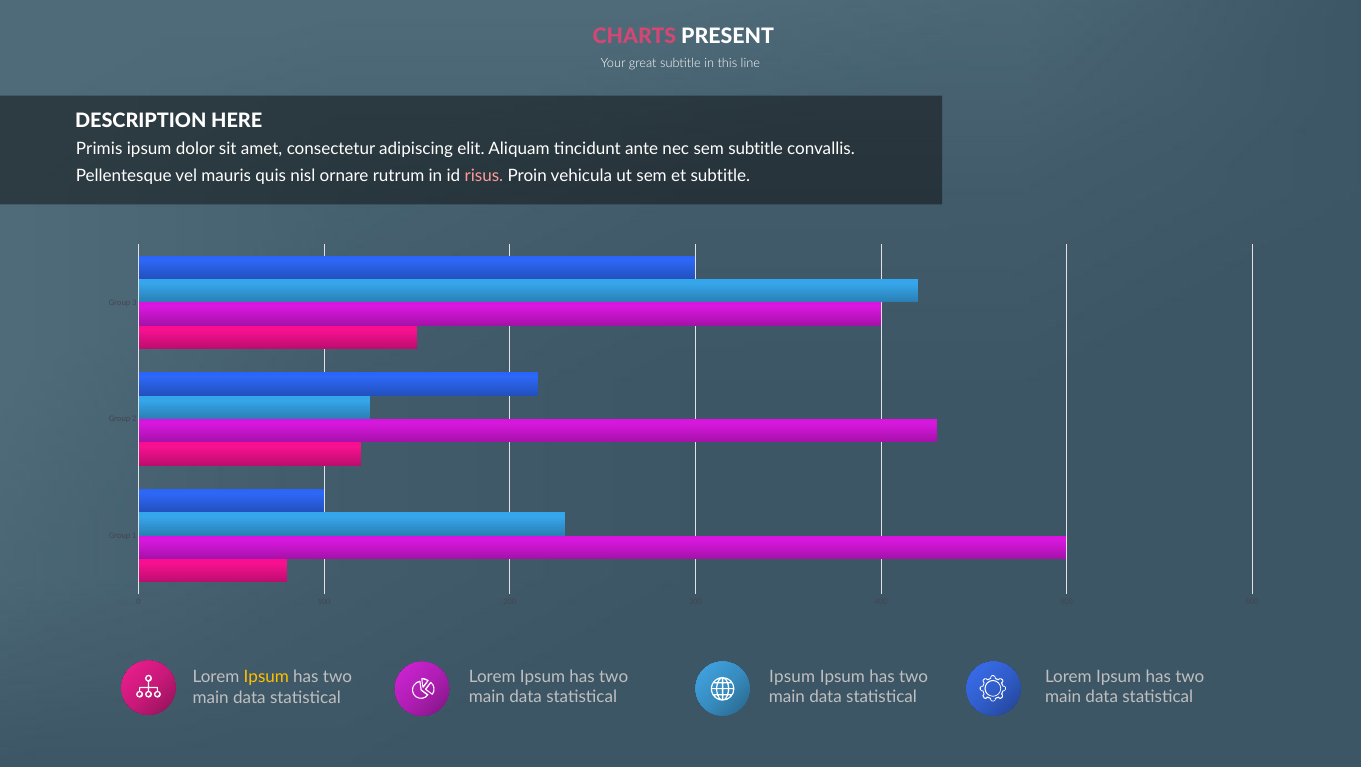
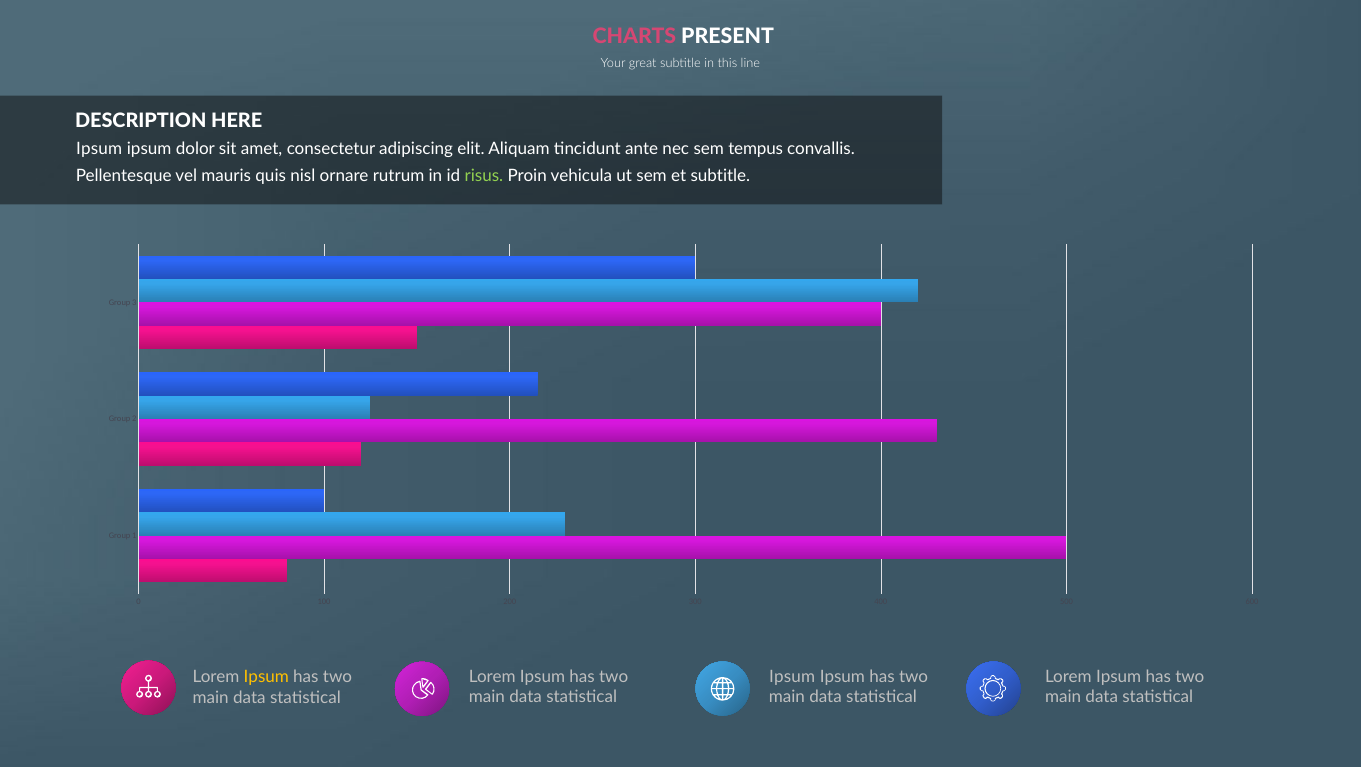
Primis at (99, 149): Primis -> Ipsum
sem subtitle: subtitle -> tempus
risus colour: pink -> light green
